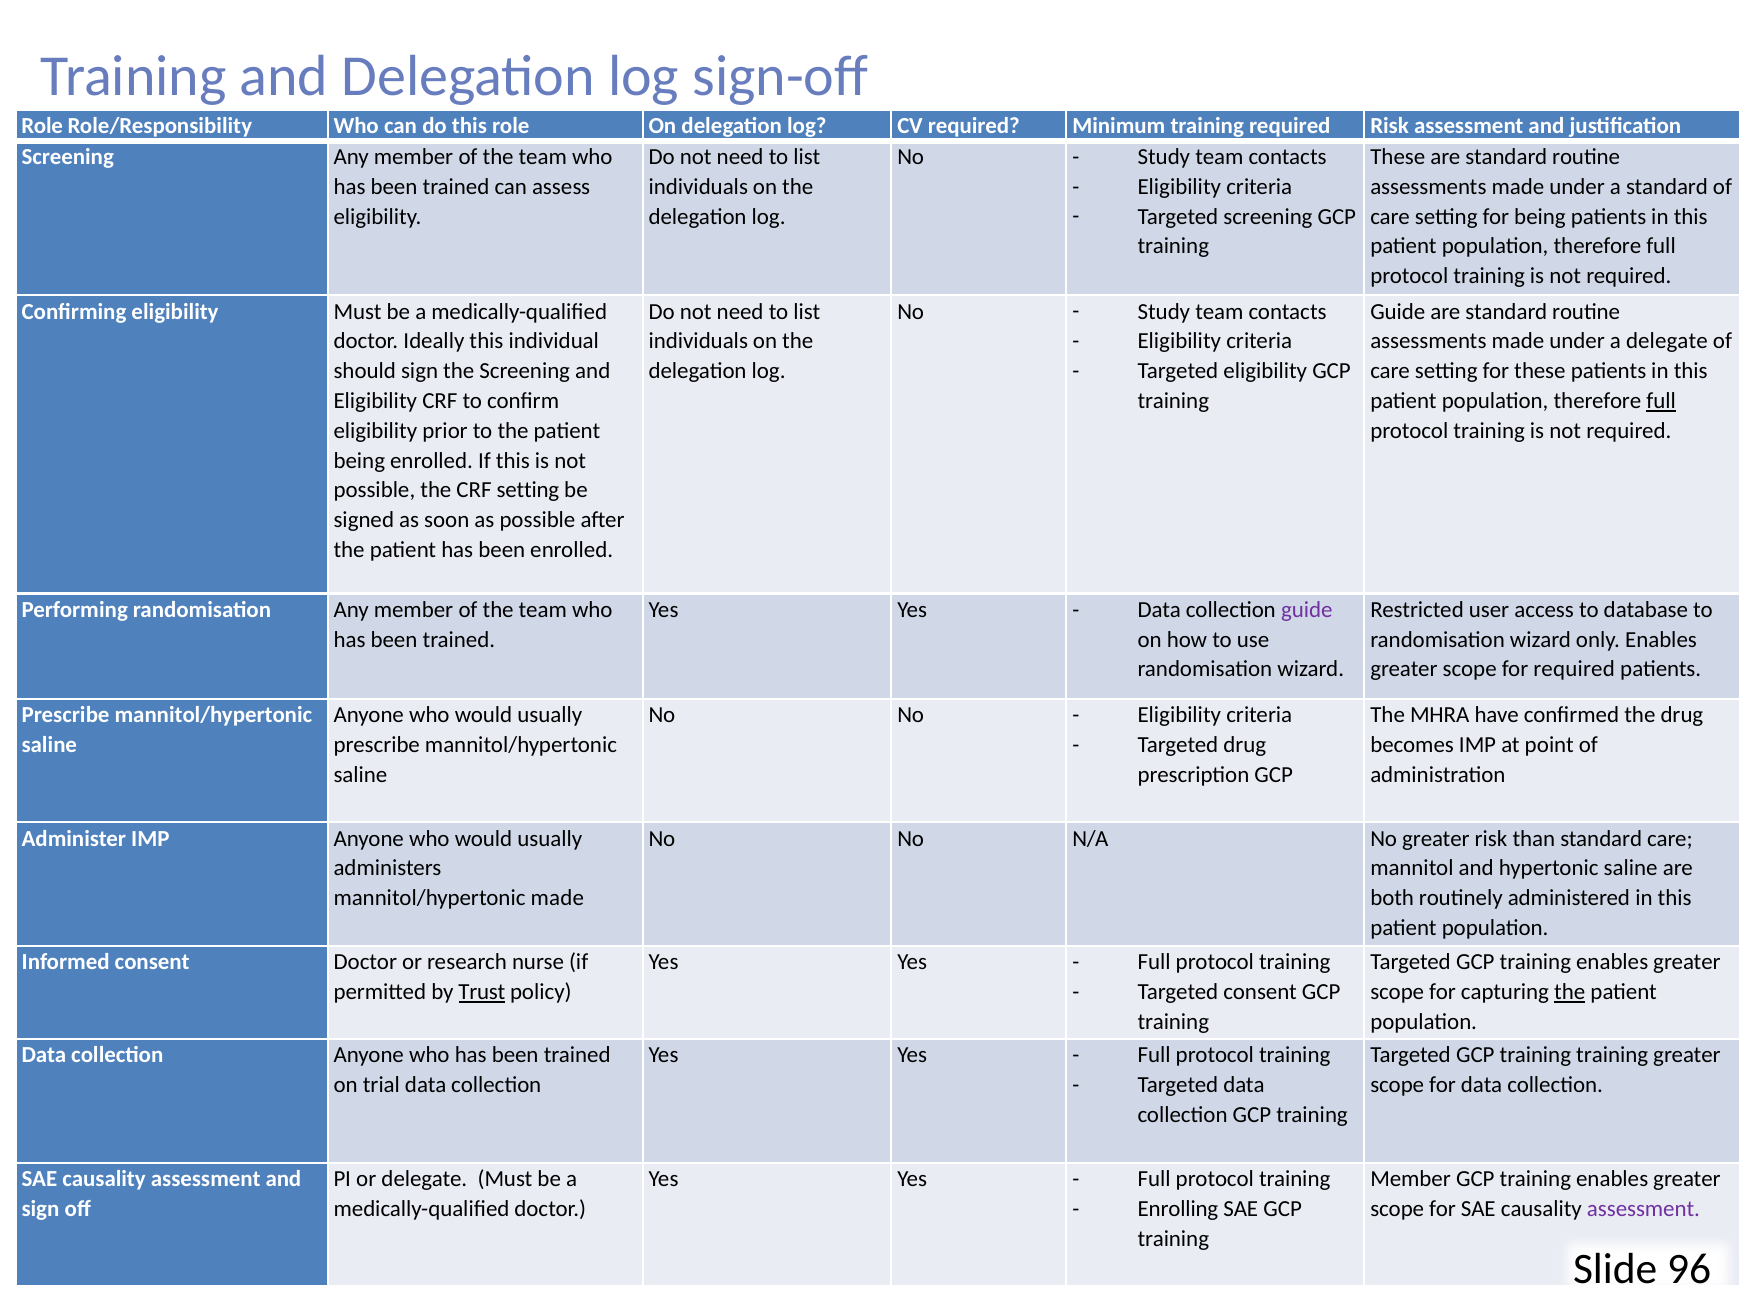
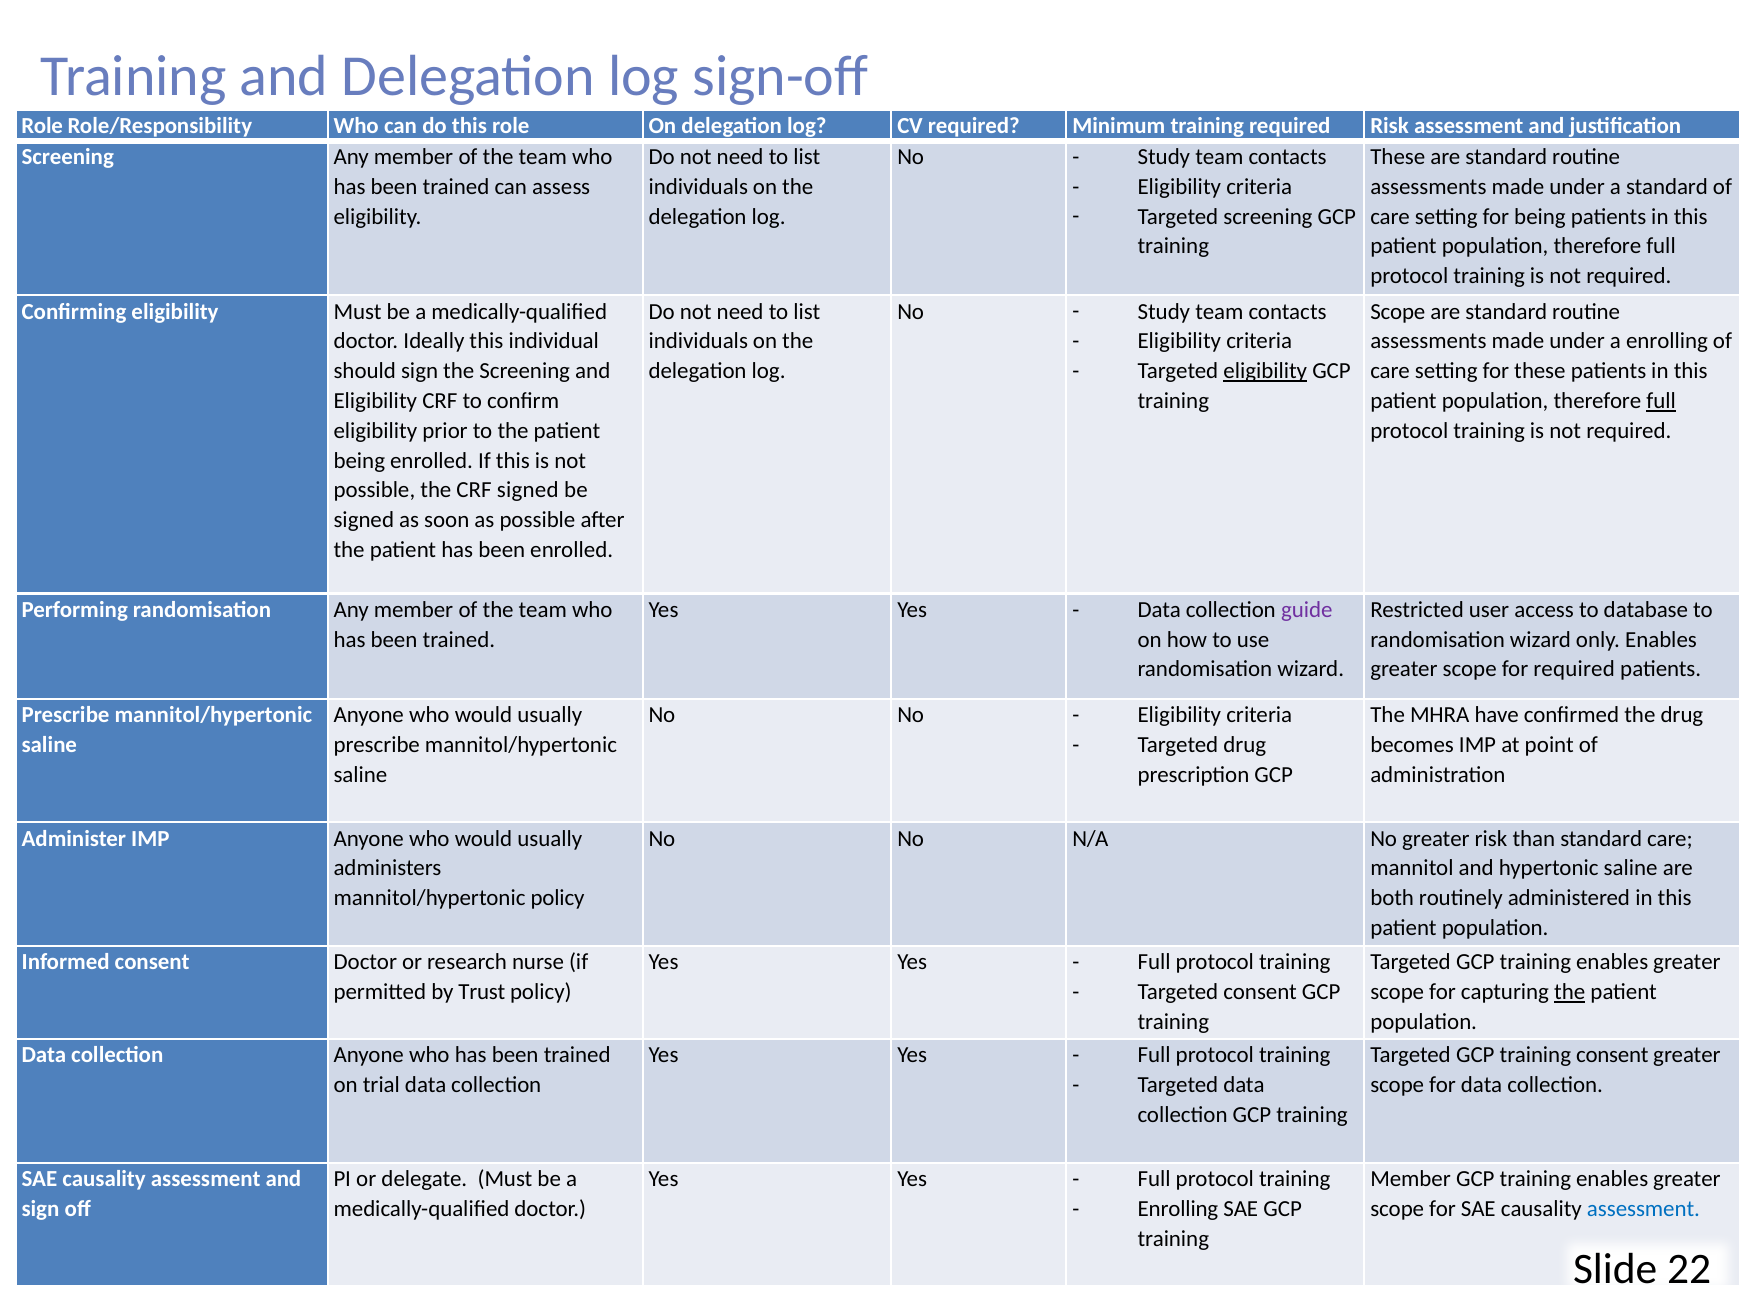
Guide at (1398, 312): Guide -> Scope
a delegate: delegate -> enrolling
eligibility at (1265, 371) underline: none -> present
CRF setting: setting -> signed
mannitol/hypertonic made: made -> policy
Trust underline: present -> none
training training: training -> consent
assessment at (1643, 1209) colour: purple -> blue
96: 96 -> 22
